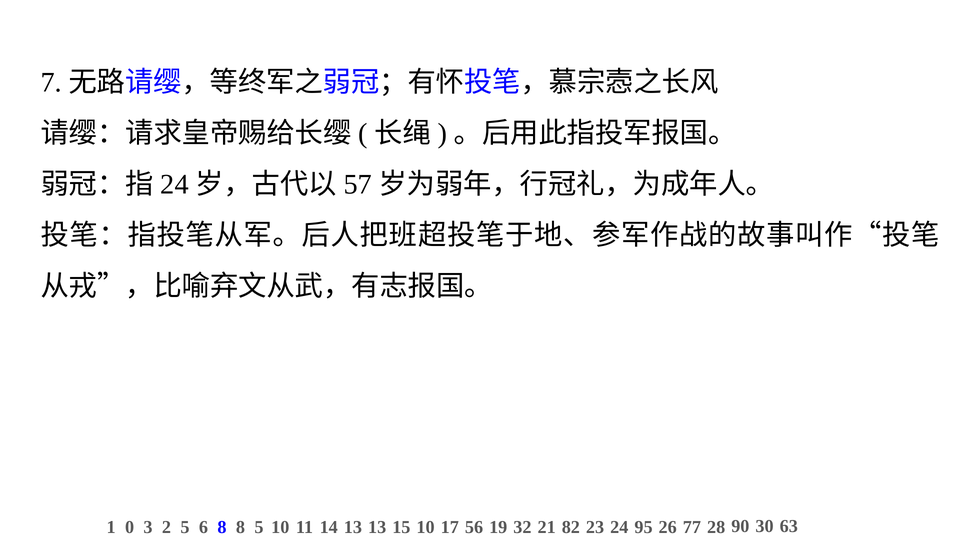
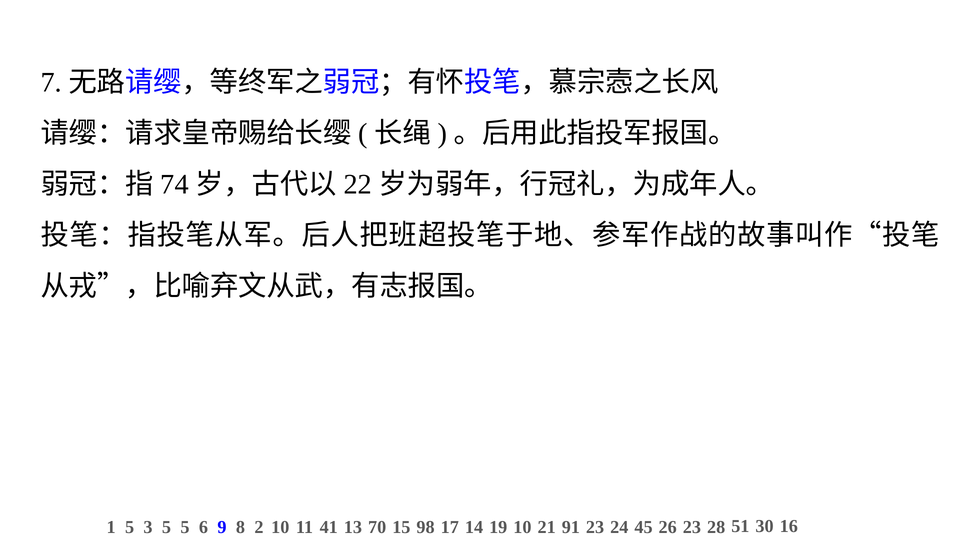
24 at (175, 184): 24 -> 74
57: 57 -> 22
1 0: 0 -> 5
3 2: 2 -> 5
6 8: 8 -> 9
8 5: 5 -> 2
14: 14 -> 41
13 13: 13 -> 70
15 10: 10 -> 98
56: 56 -> 14
19 32: 32 -> 10
82: 82 -> 91
95: 95 -> 45
26 77: 77 -> 23
90: 90 -> 51
63: 63 -> 16
